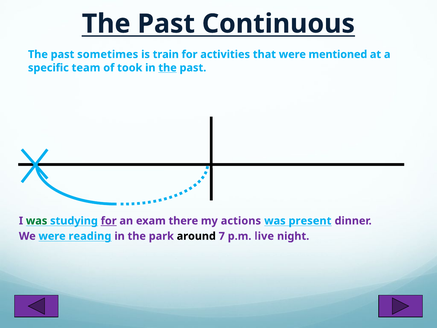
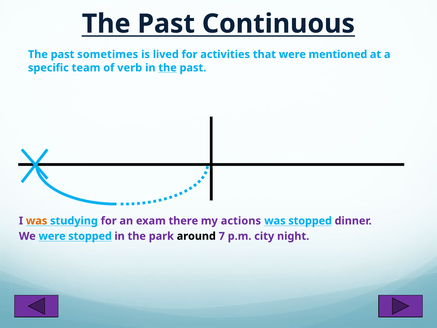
train: train -> lived
took: took -> verb
was at (37, 221) colour: green -> orange
for at (109, 221) underline: present -> none
was present: present -> stopped
were reading: reading -> stopped
live: live -> city
